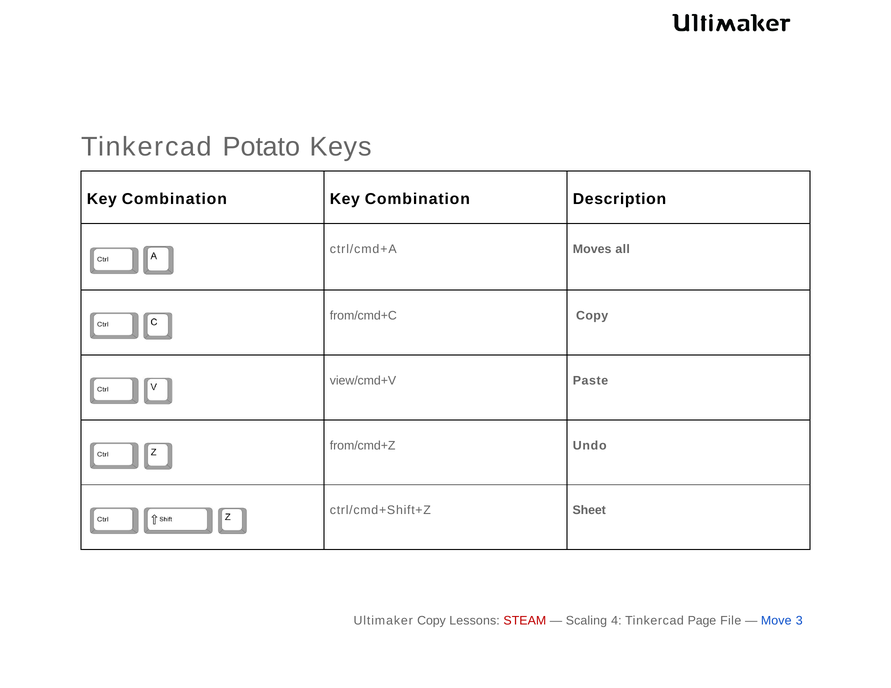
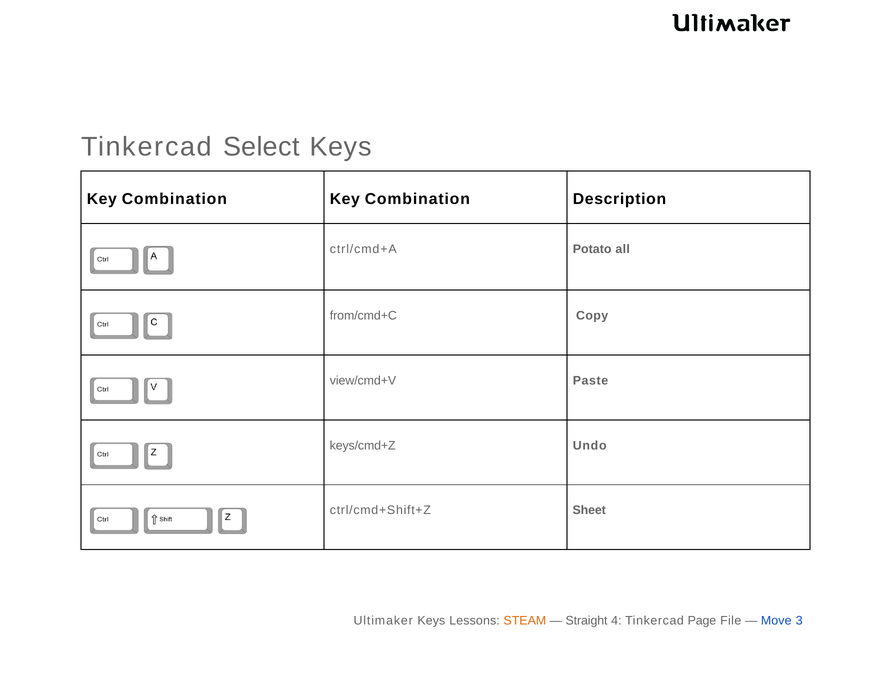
Potato: Potato -> Select
Moves: Moves -> Potato
from/cmd+Z: from/cmd+Z -> keys/cmd+Z
Ultimaker Copy: Copy -> Keys
STEAM colour: red -> orange
Scaling: Scaling -> Straight
